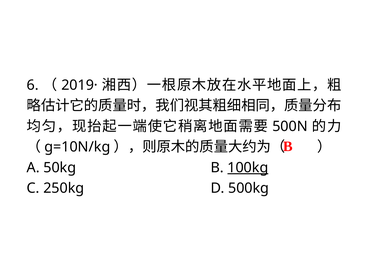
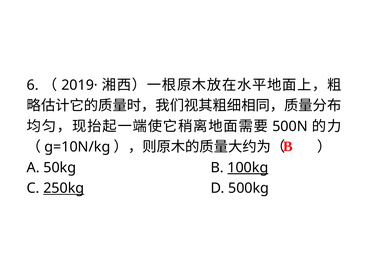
250kg underline: none -> present
